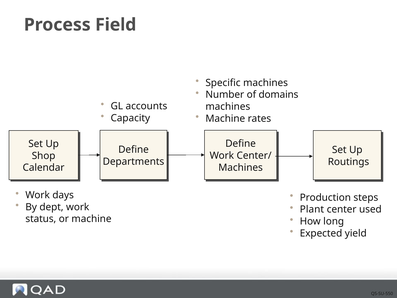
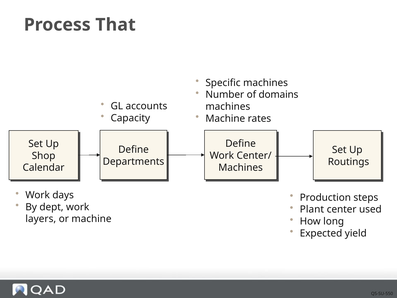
Field: Field -> That
status: status -> layers
